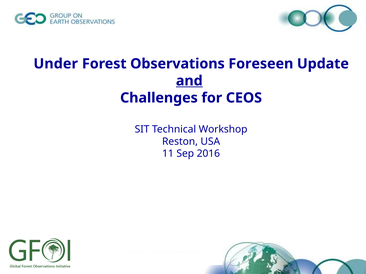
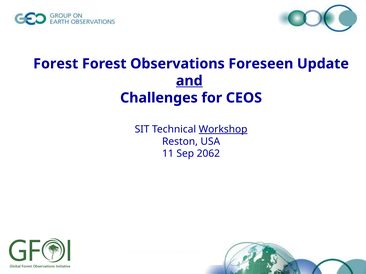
Under at (56, 64): Under -> Forest
Workshop underline: none -> present
2016: 2016 -> 2062
